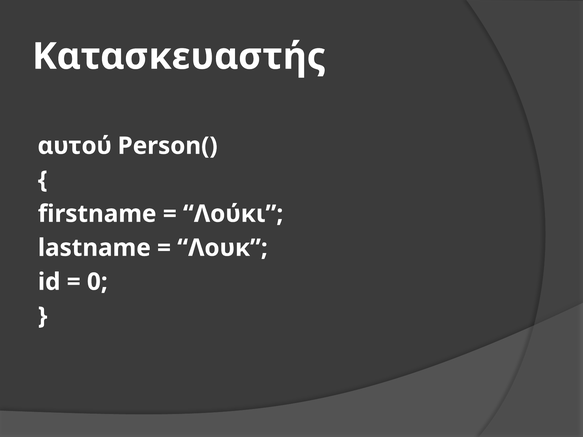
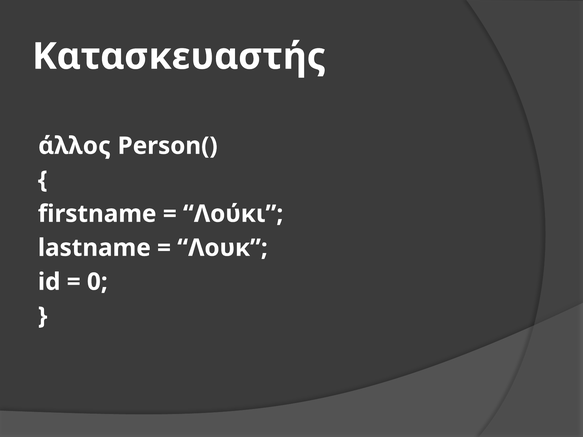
αυτού: αυτού -> άλλος
